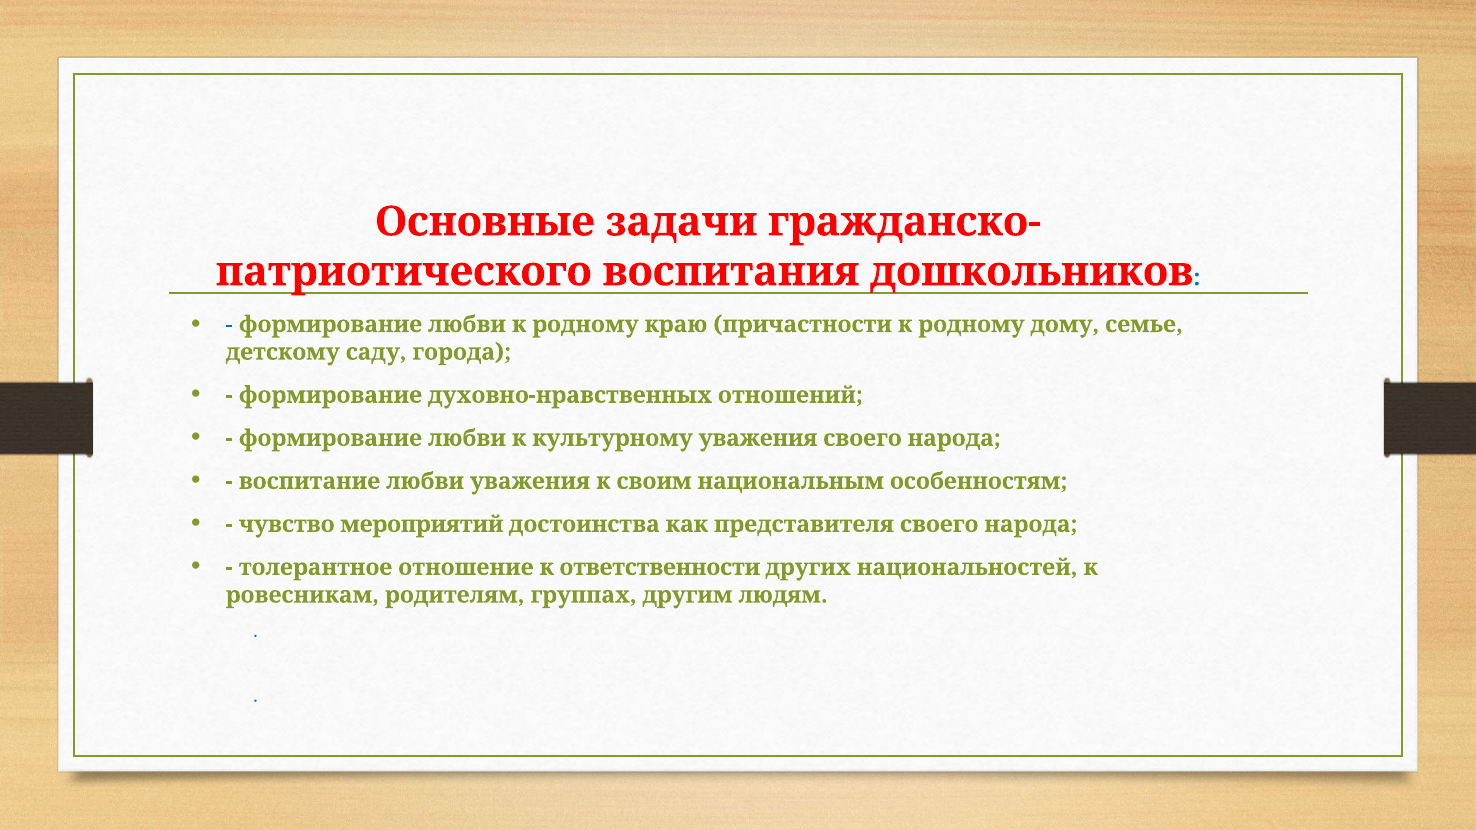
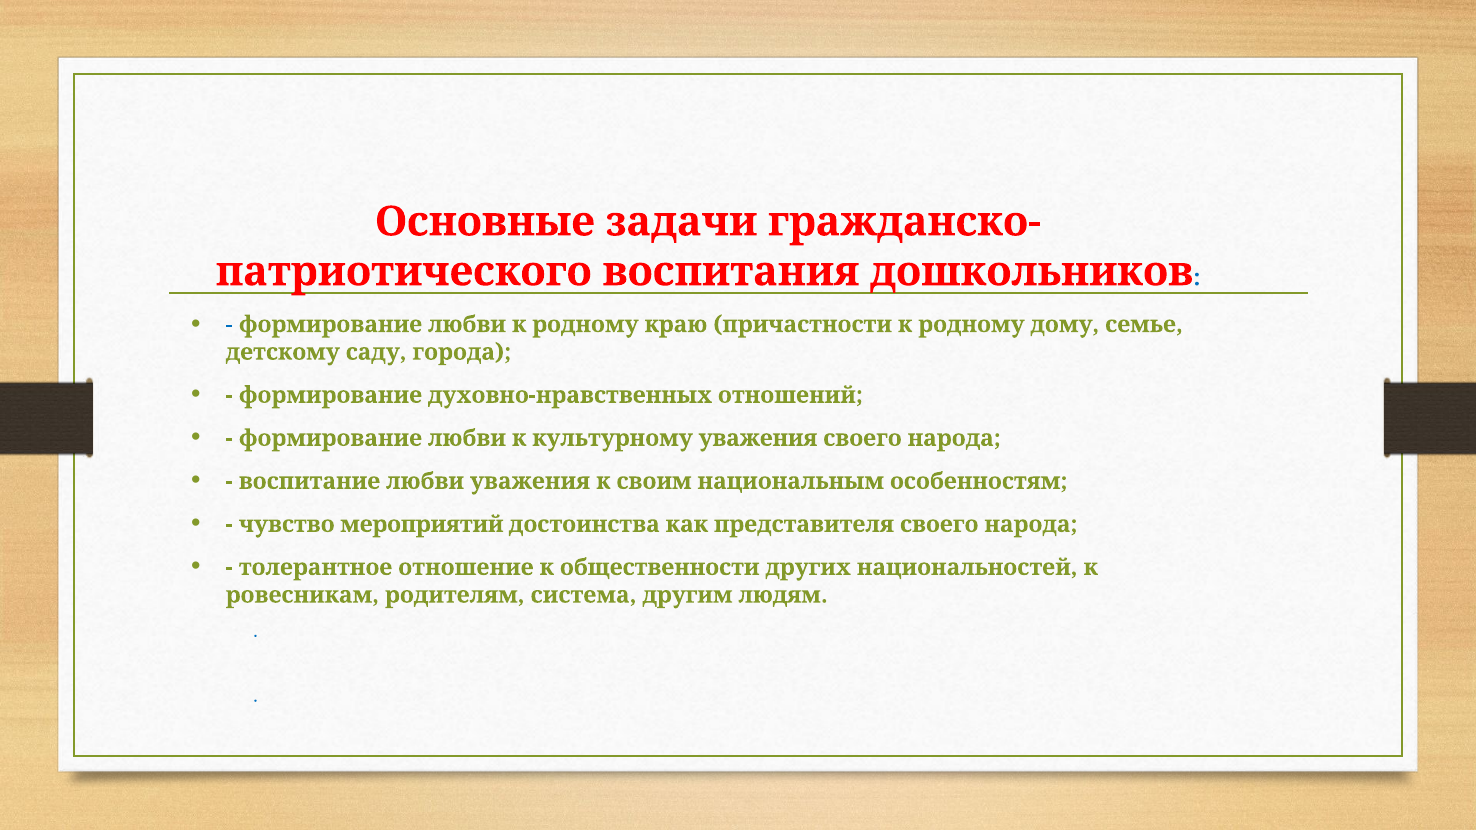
ответственности: ответственности -> общественности
группах: группах -> система
